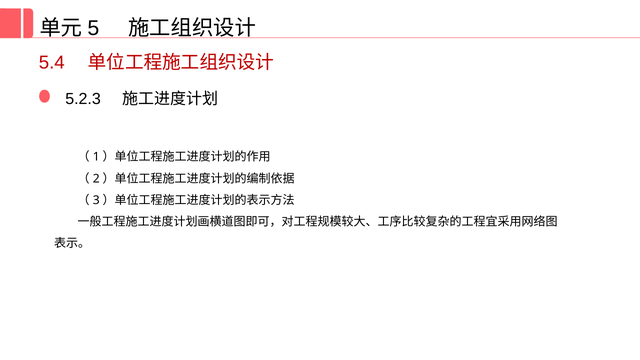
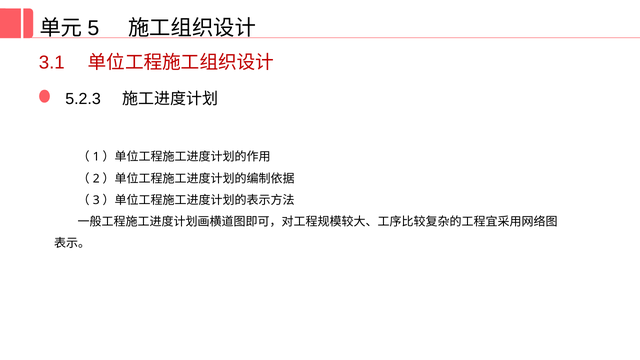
5.4: 5.4 -> 3.1
